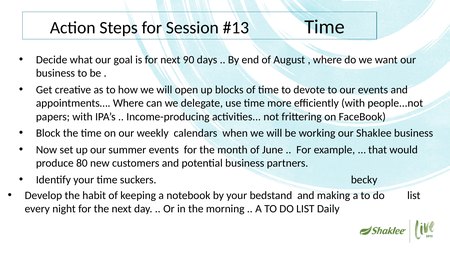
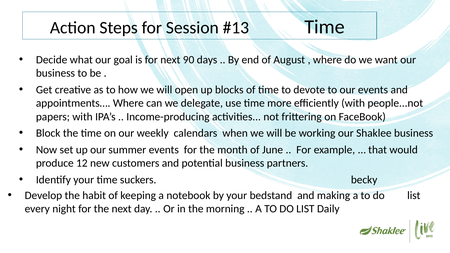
80: 80 -> 12
